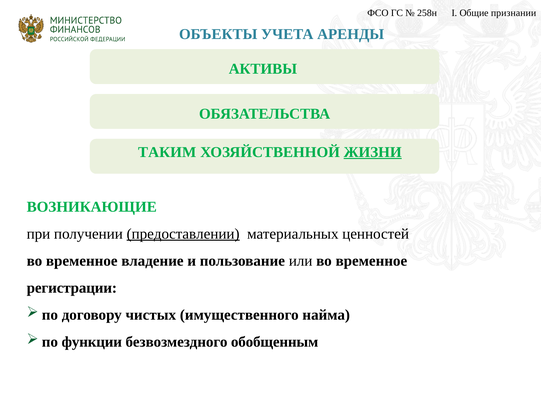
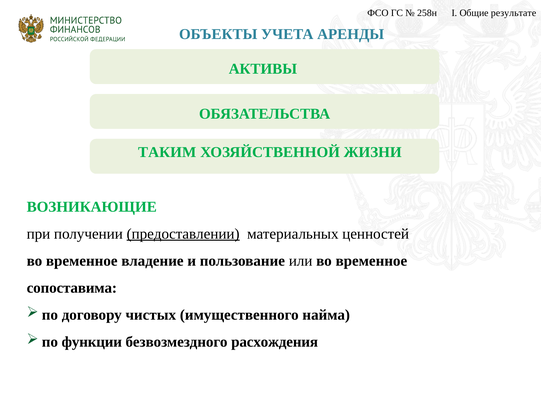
признании: признании -> результате
ЖИЗНИ underline: present -> none
регистрации: регистрации -> сопоставима
обобщенным: обобщенным -> расхождения
